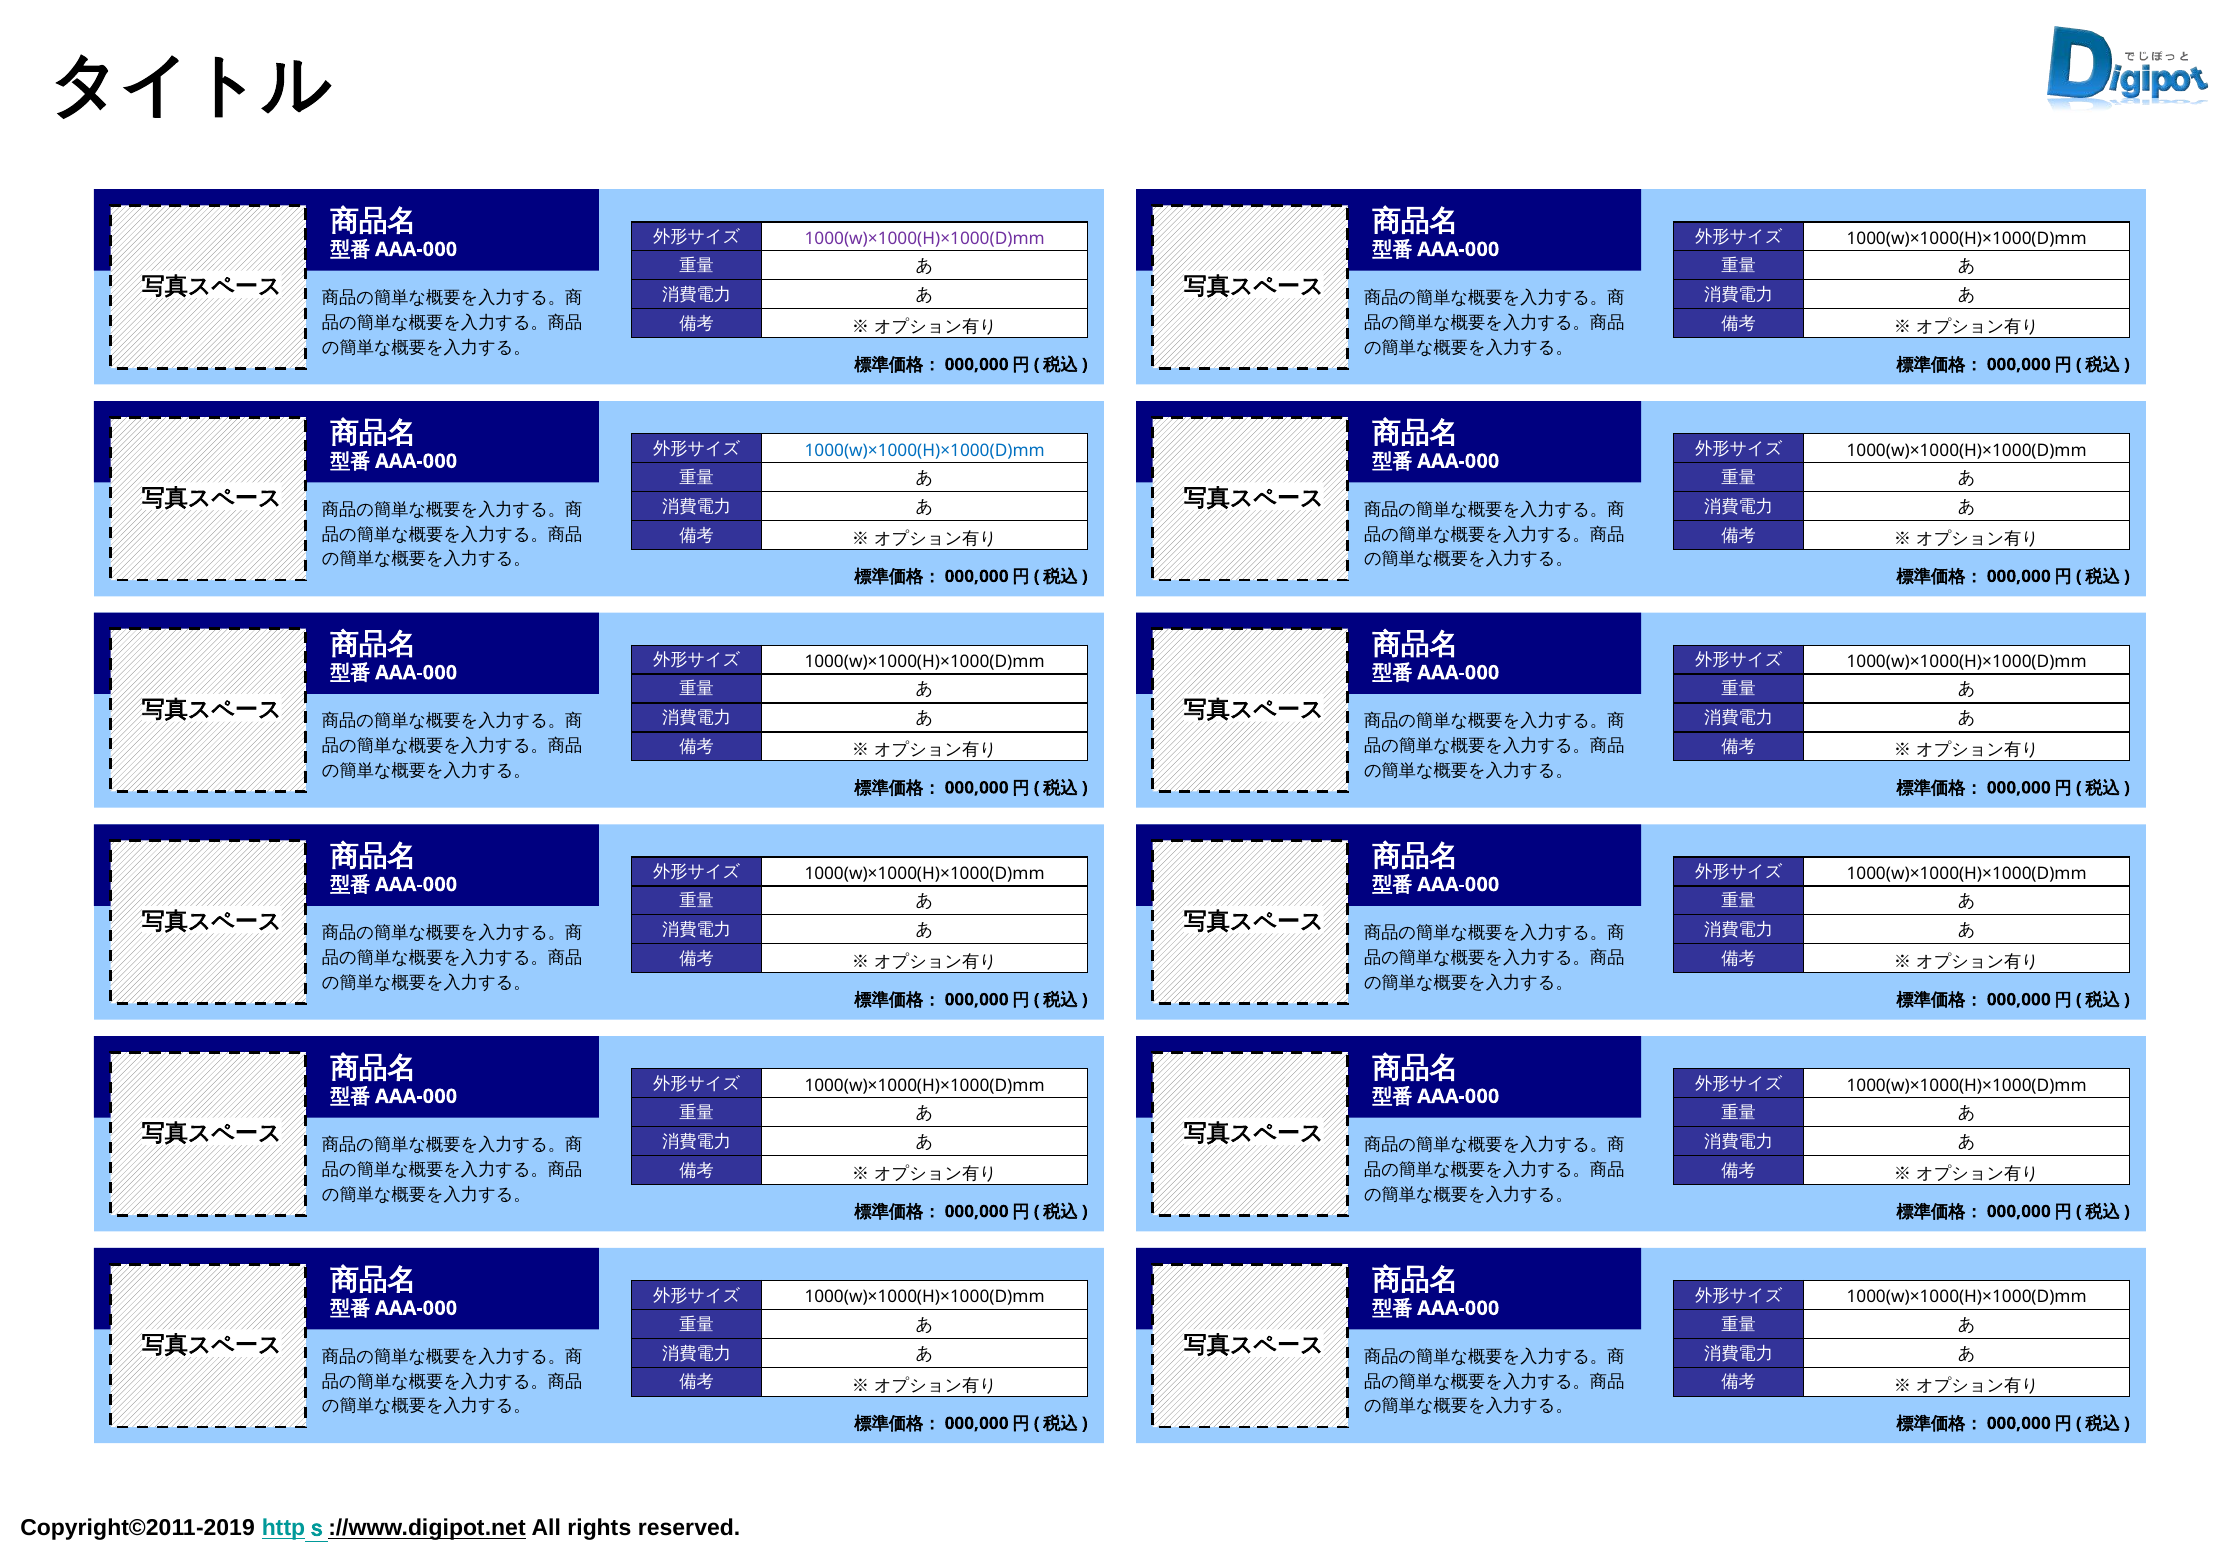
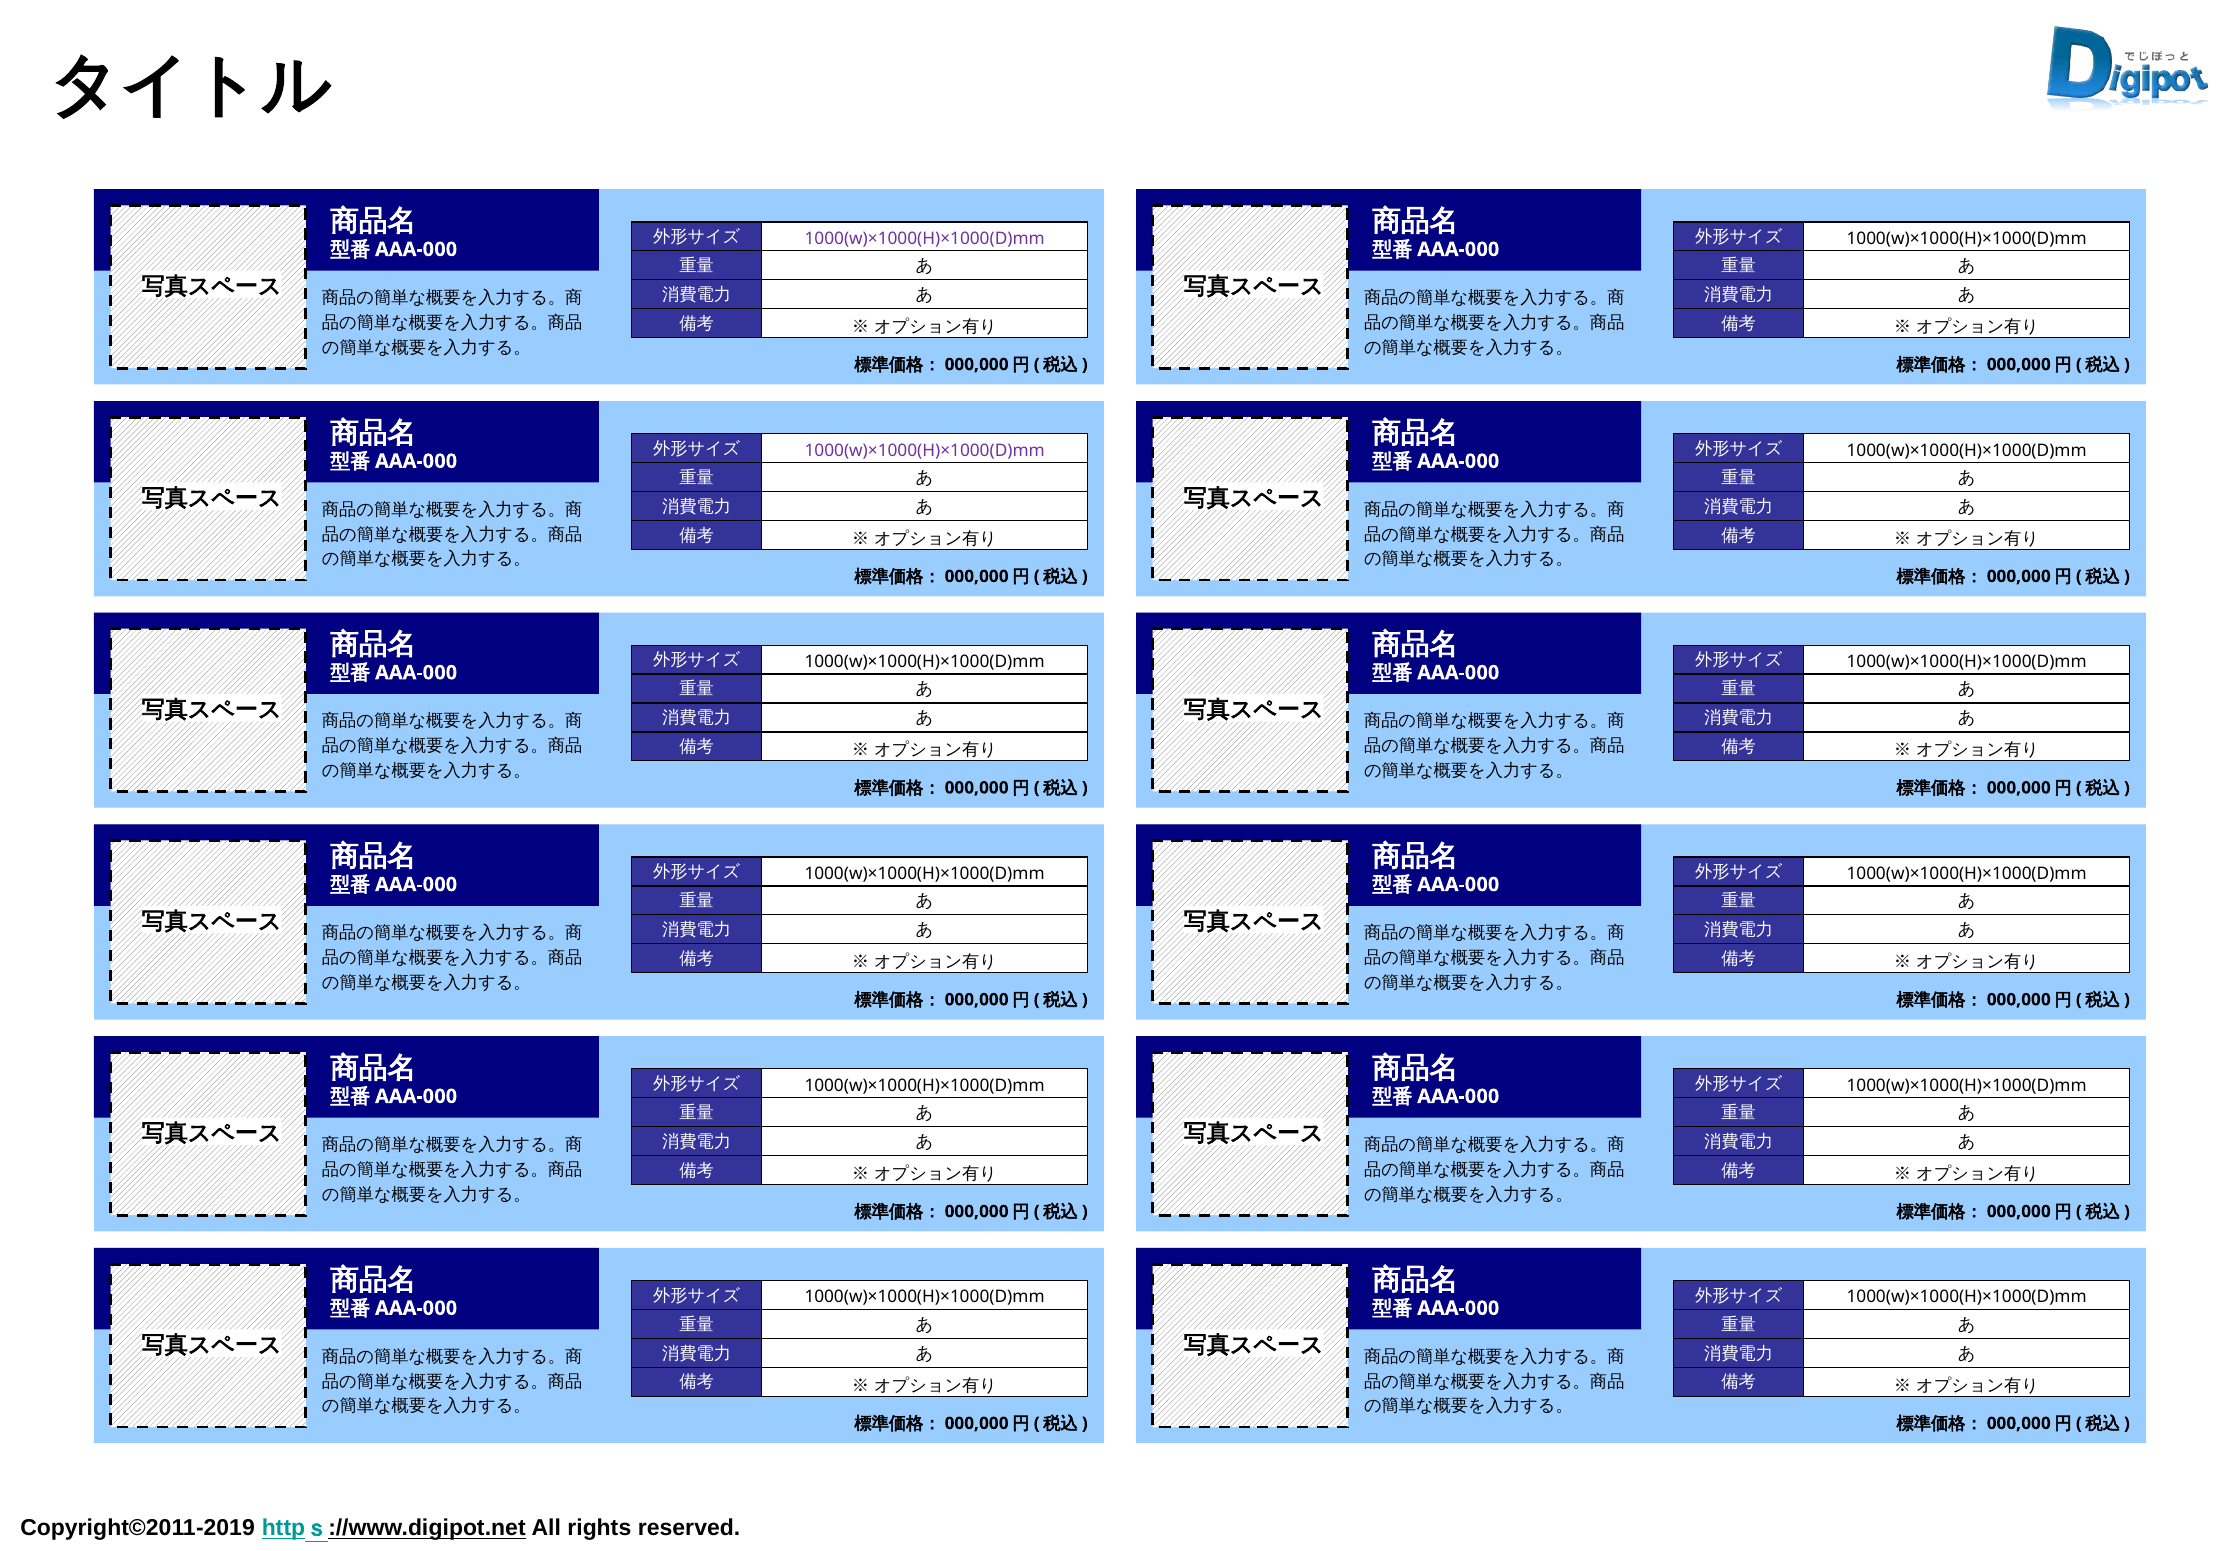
1000(w)×1000(H)×1000(D)mm at (925, 450) colour: blue -> purple
